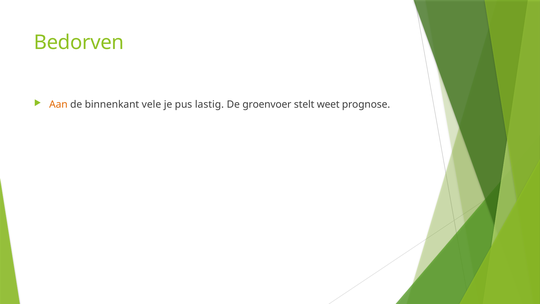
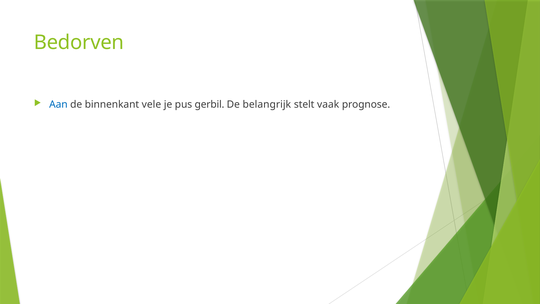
Aan colour: orange -> blue
lastig: lastig -> gerbil
groenvoer: groenvoer -> belangrijk
weet: weet -> vaak
